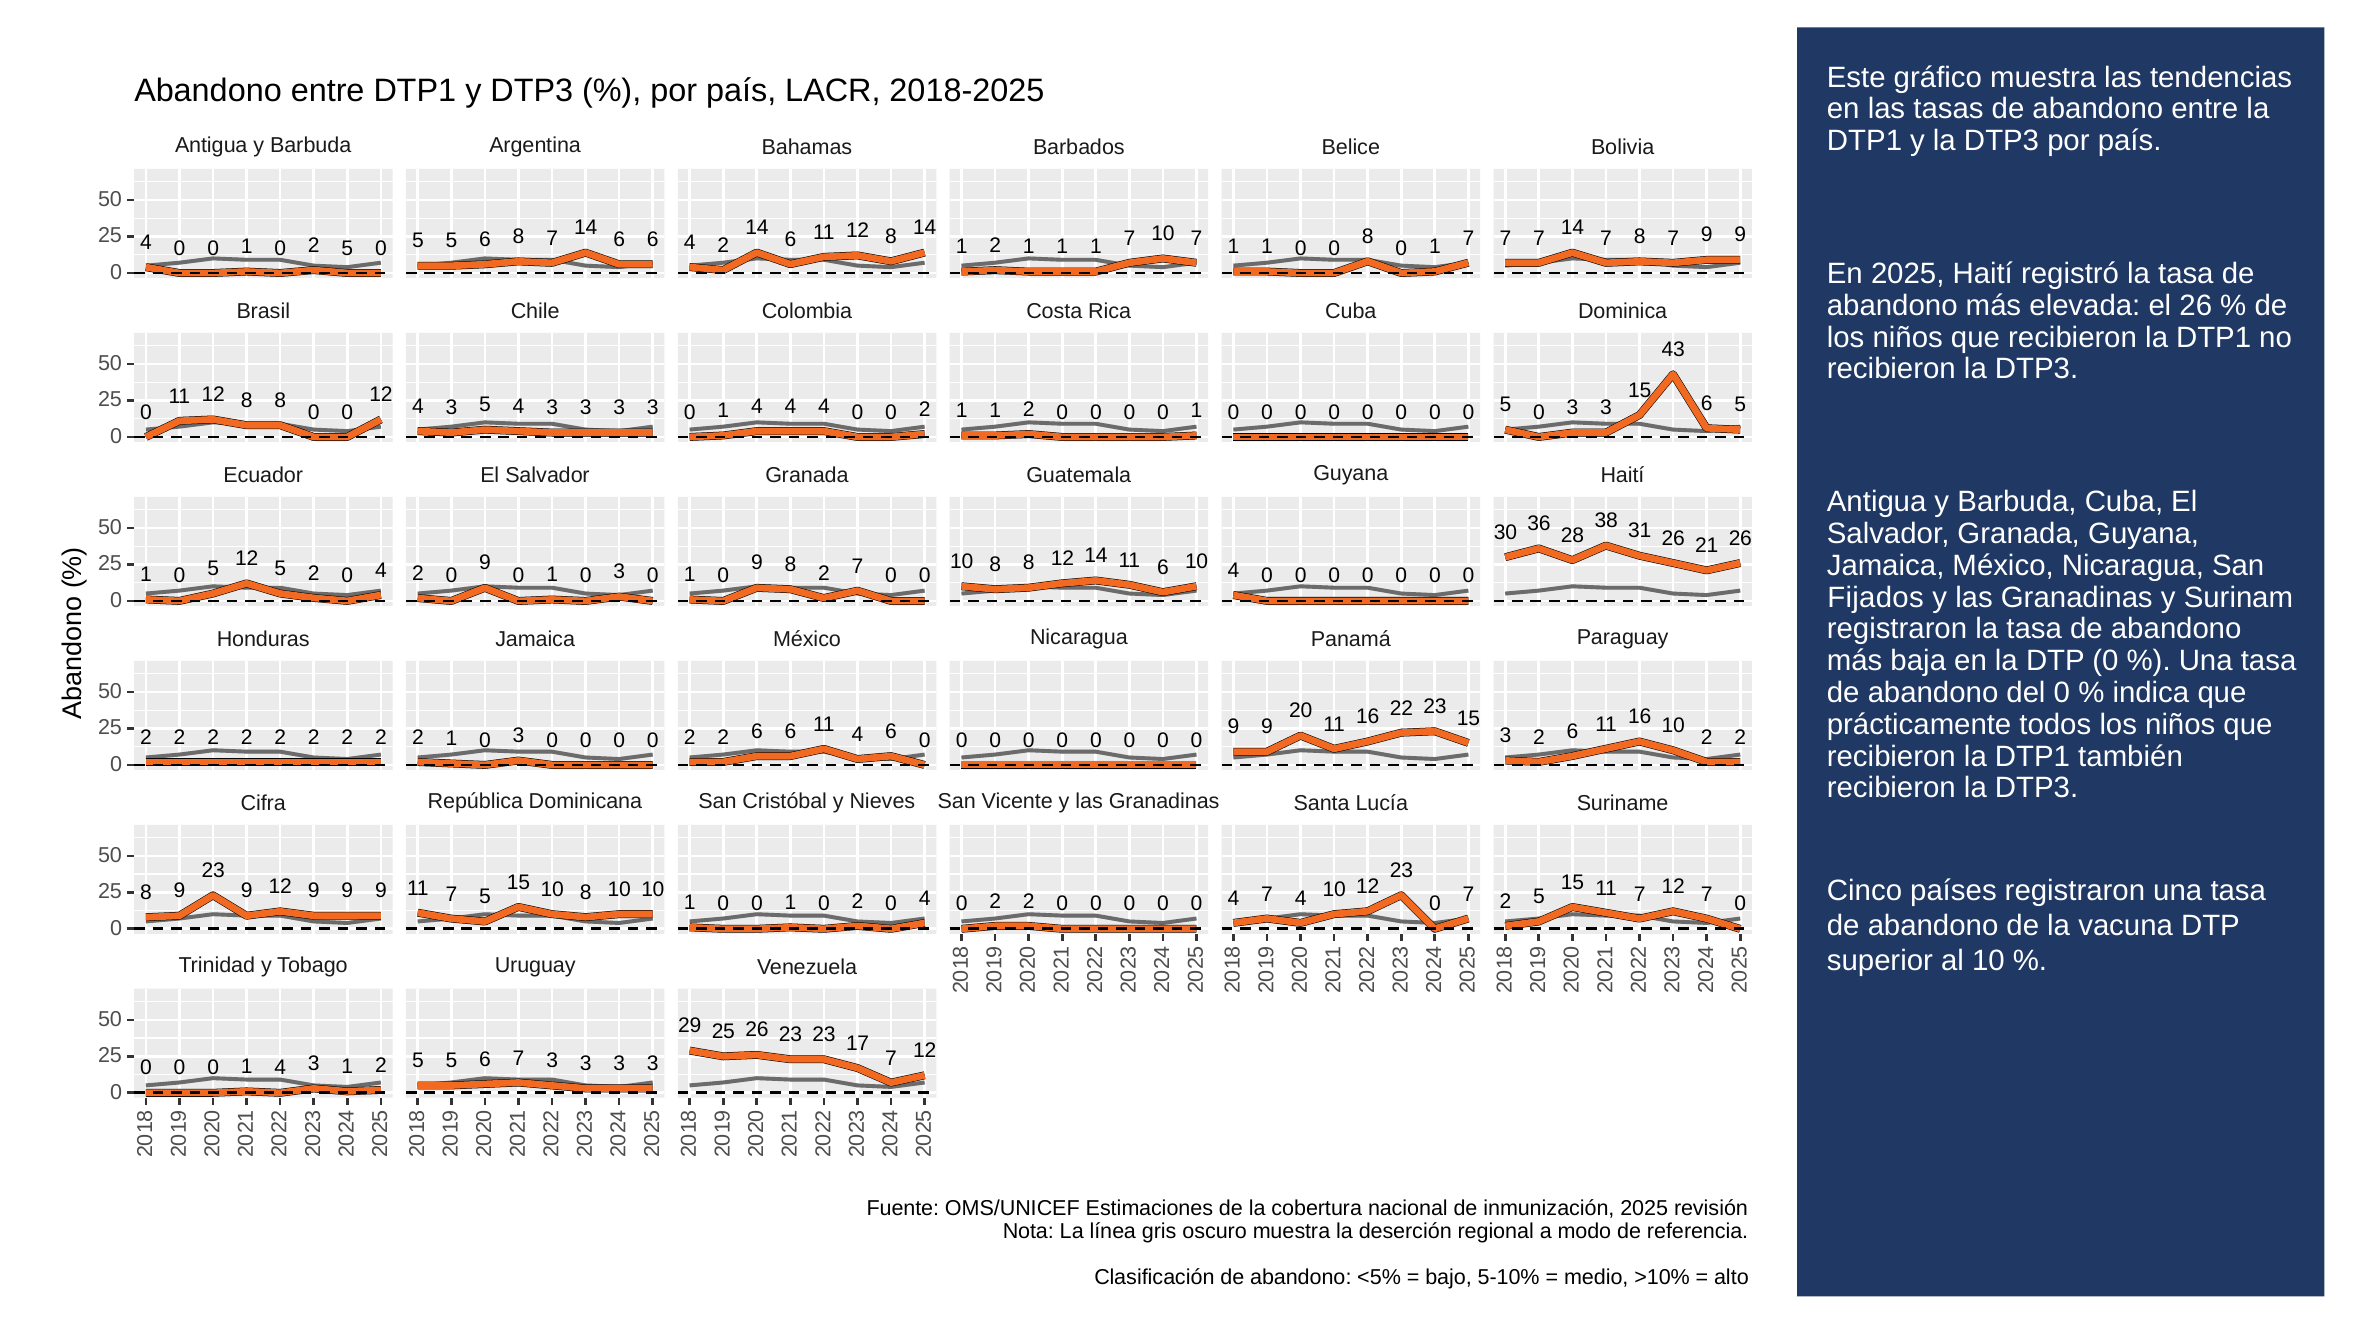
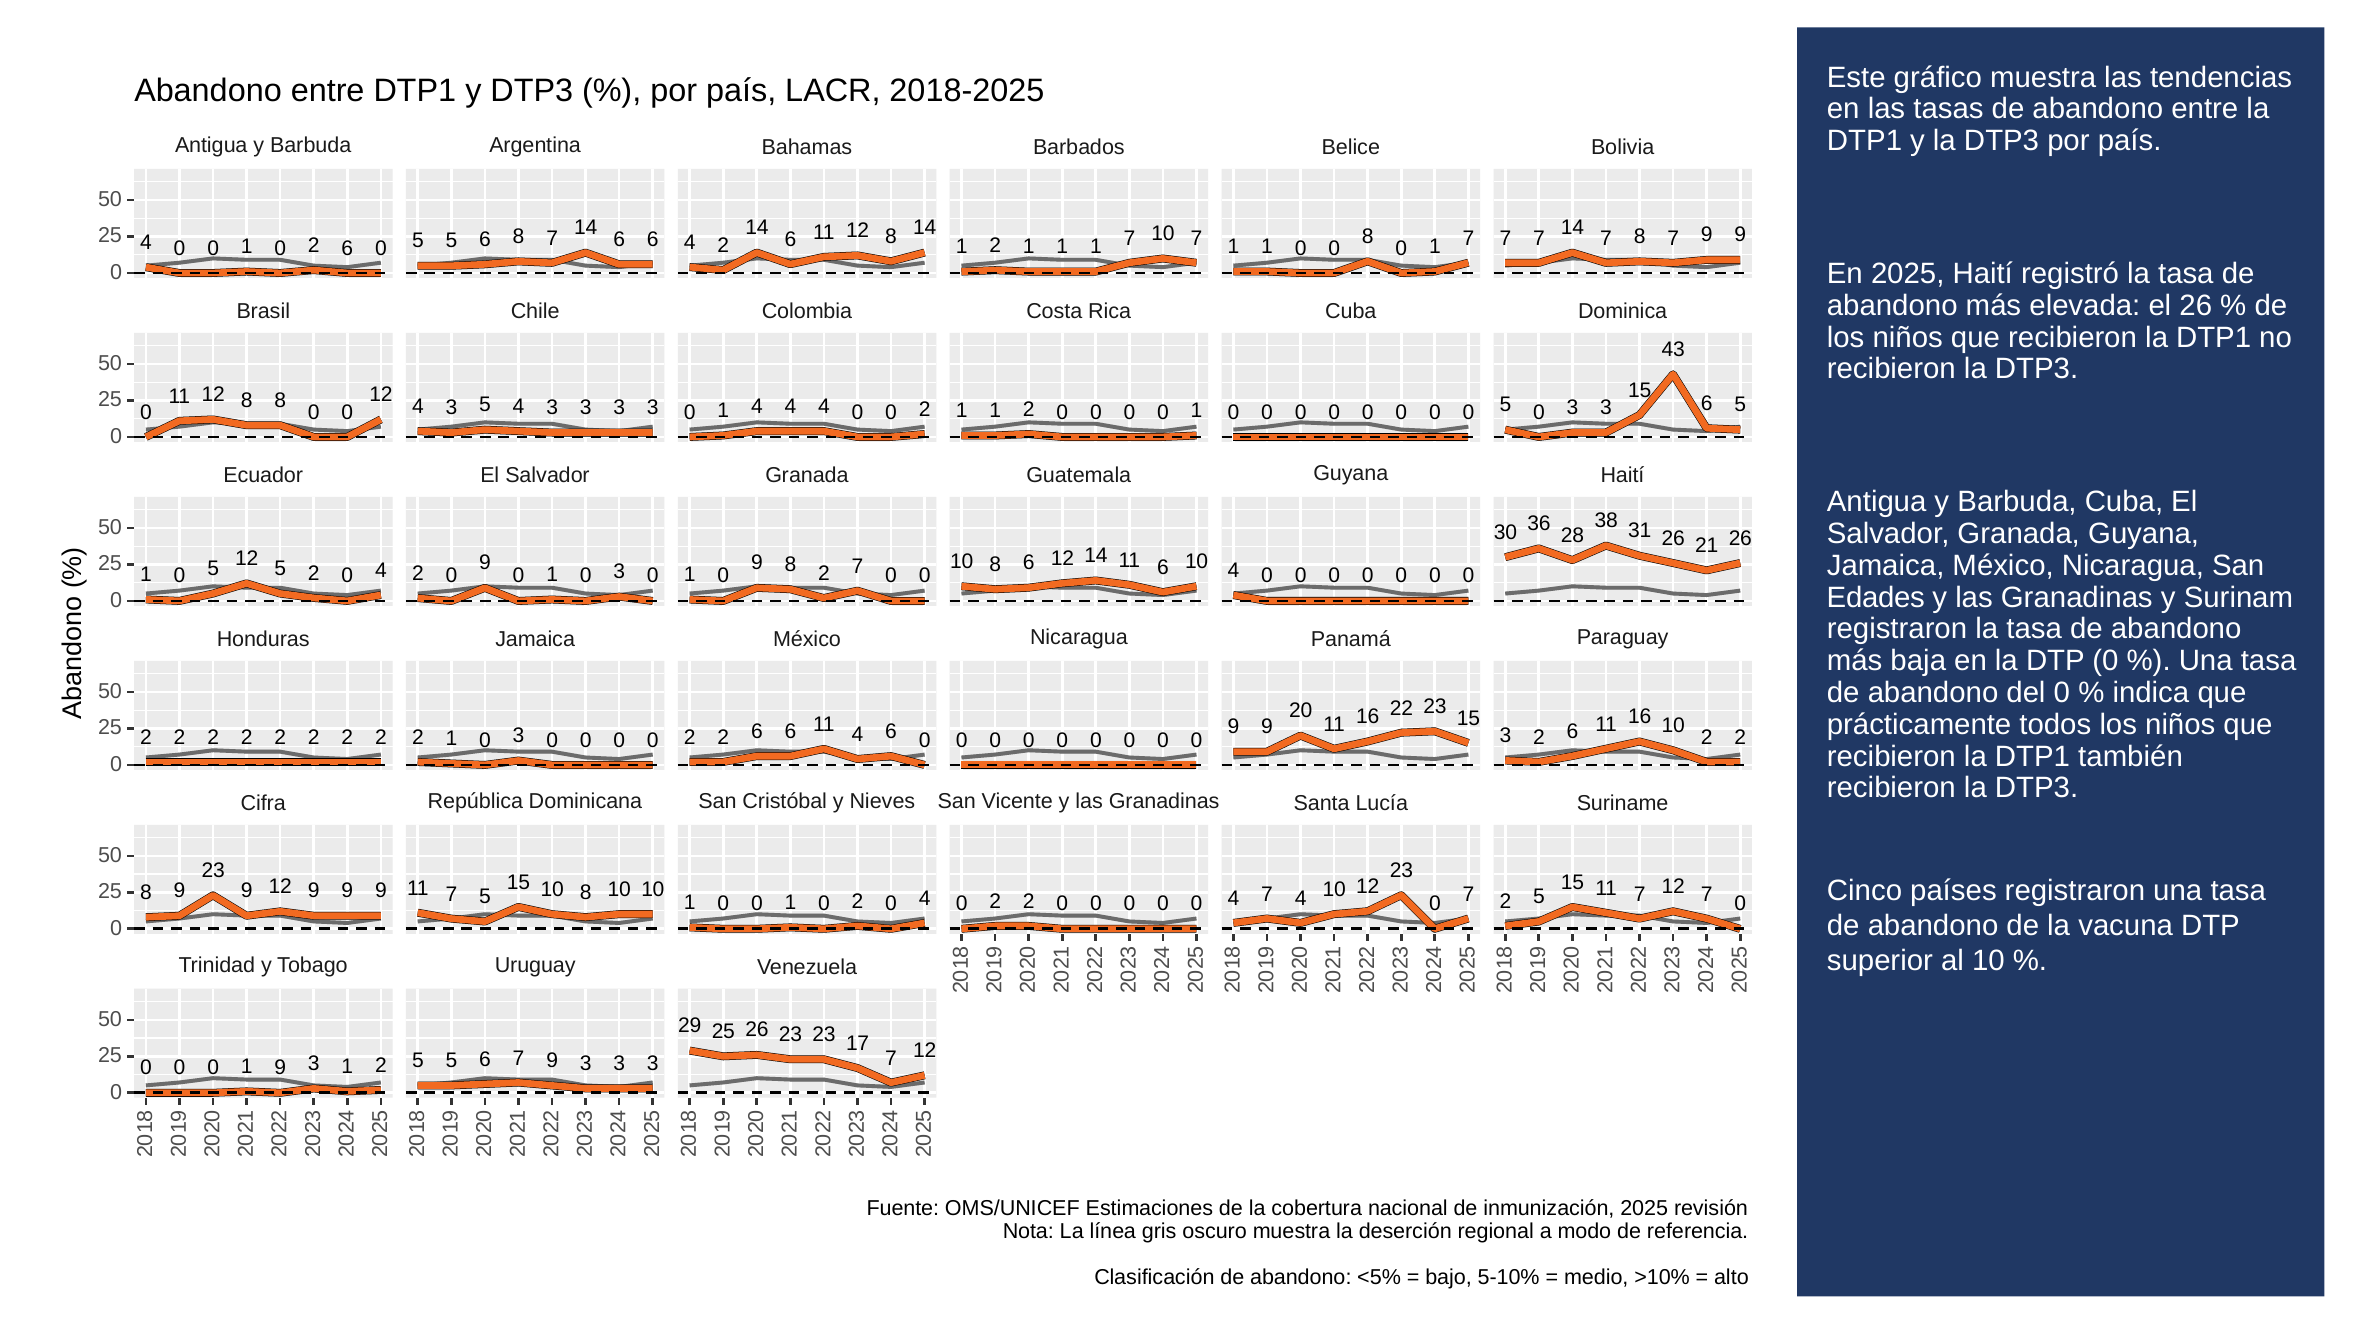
1 0 2 5: 5 -> 6
10 8 8: 8 -> 6
Fijados: Fijados -> Edades
6 7 3: 3 -> 9
0 0 1 4: 4 -> 9
